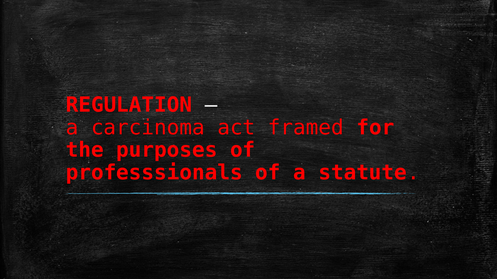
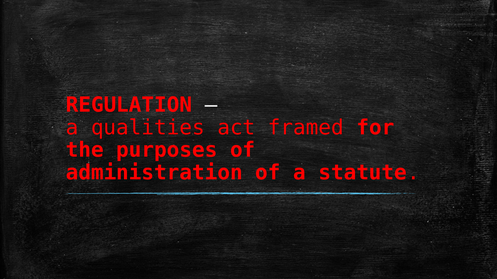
carcinoma: carcinoma -> qualities
professsionals: professsionals -> administration
